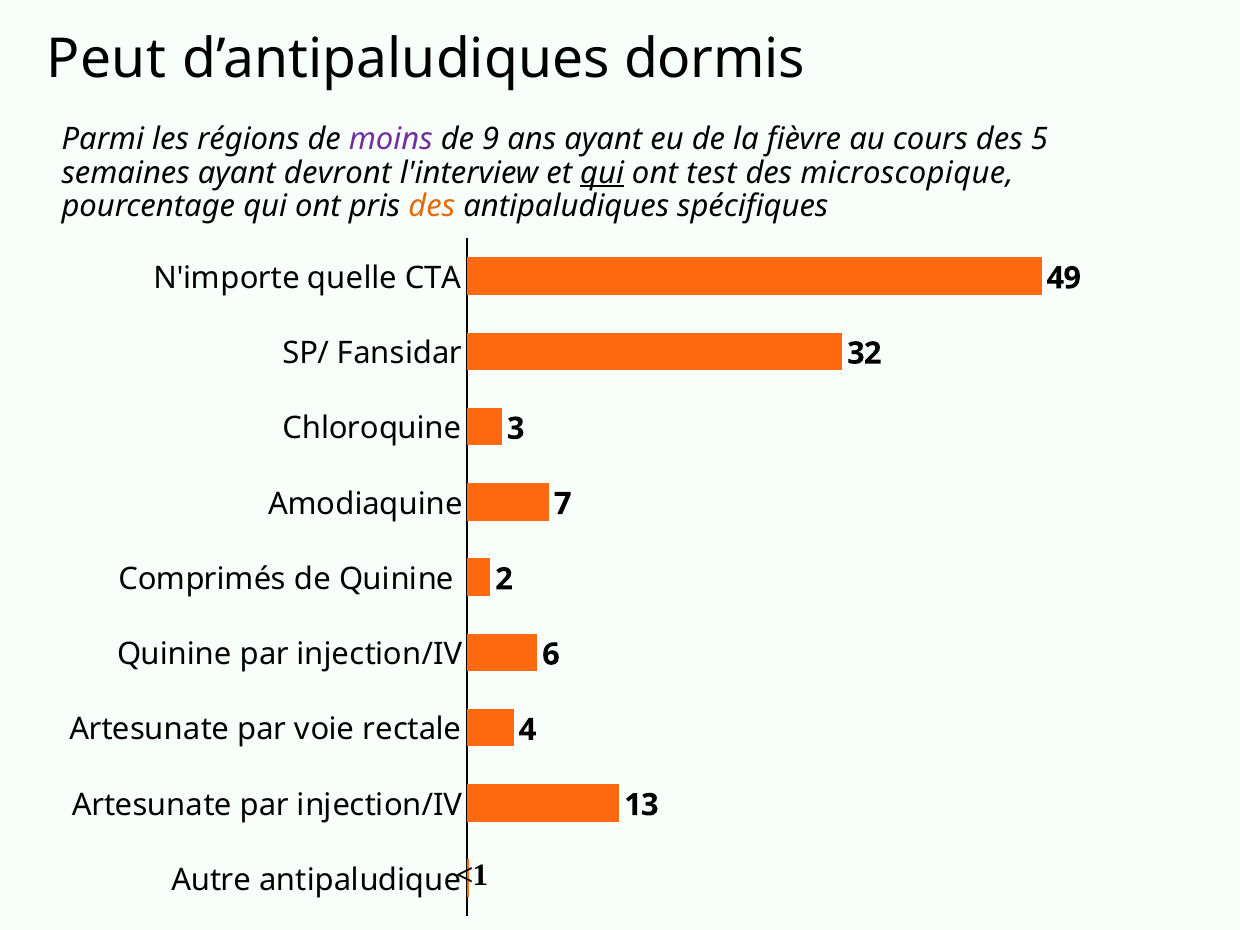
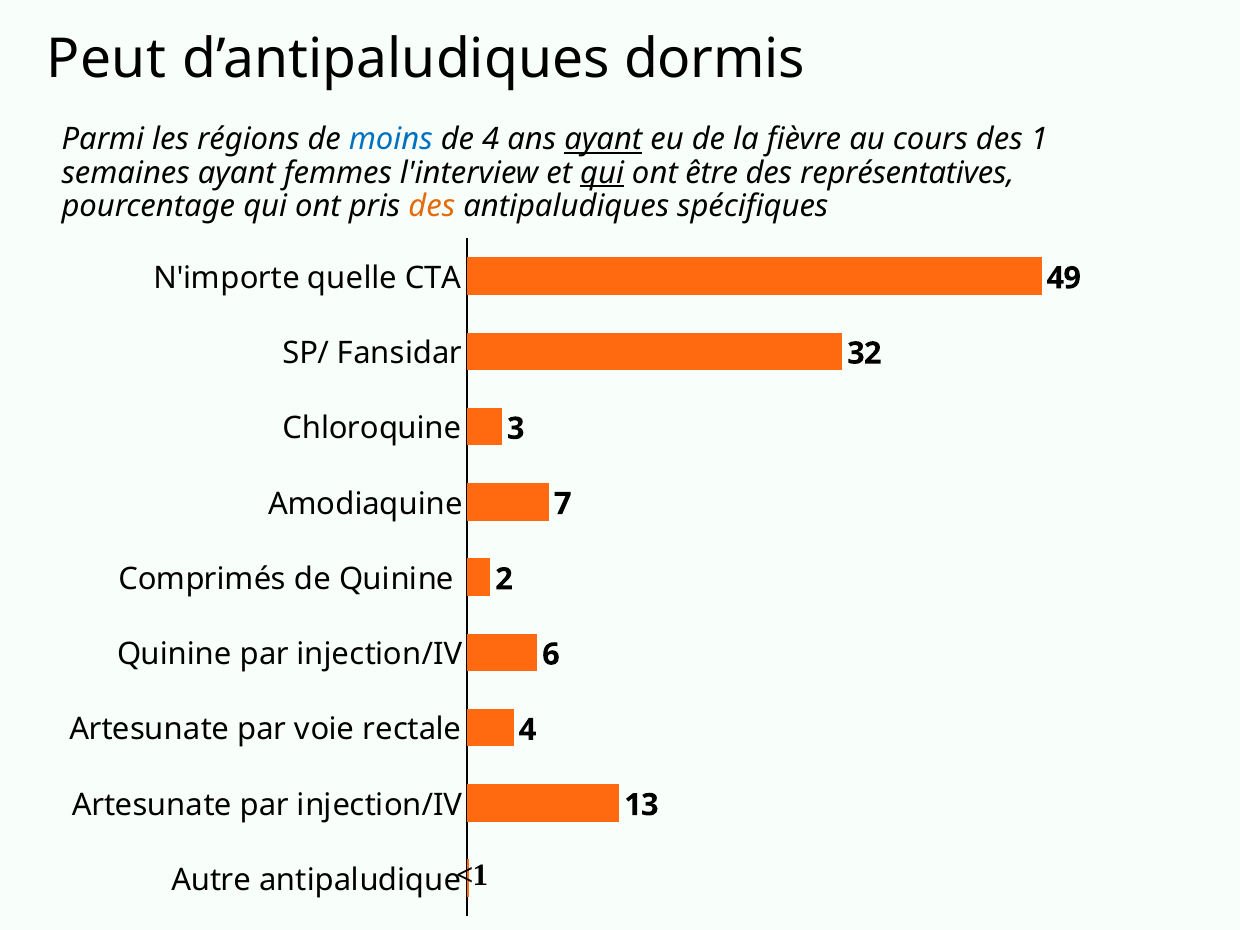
moins colour: purple -> blue
de 9: 9 -> 4
ayant at (603, 139) underline: none -> present
5: 5 -> 1
devront: devront -> femmes
test: test -> être
microscopique: microscopique -> représentatives
